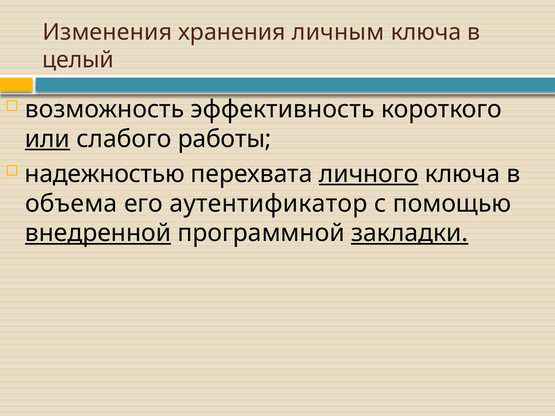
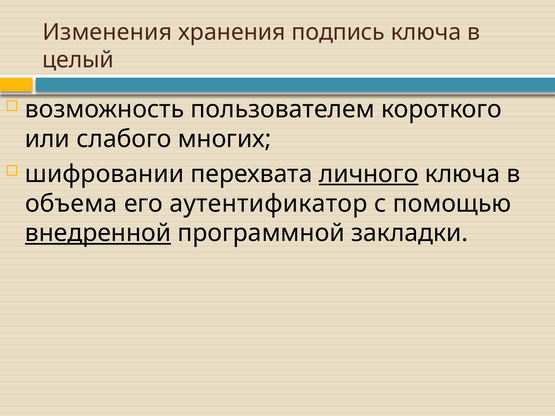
личным: личным -> подпись
эффективность: эффективность -> пользователем
или underline: present -> none
работы: работы -> многих
надежностью: надежностью -> шифровании
закладки underline: present -> none
